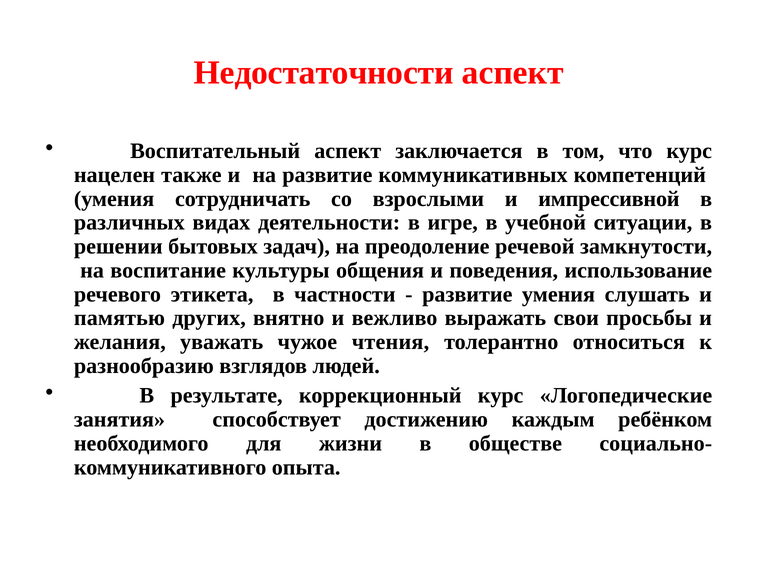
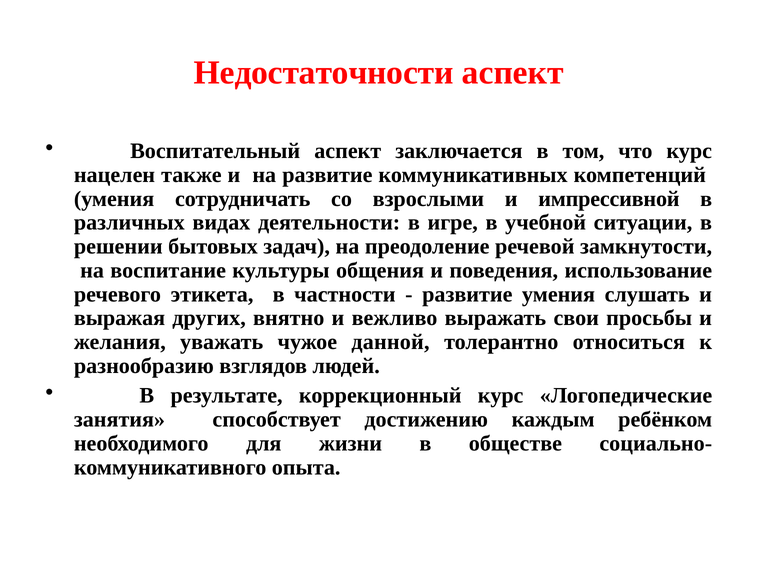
памятью: памятью -> выражая
чтения: чтения -> данной
